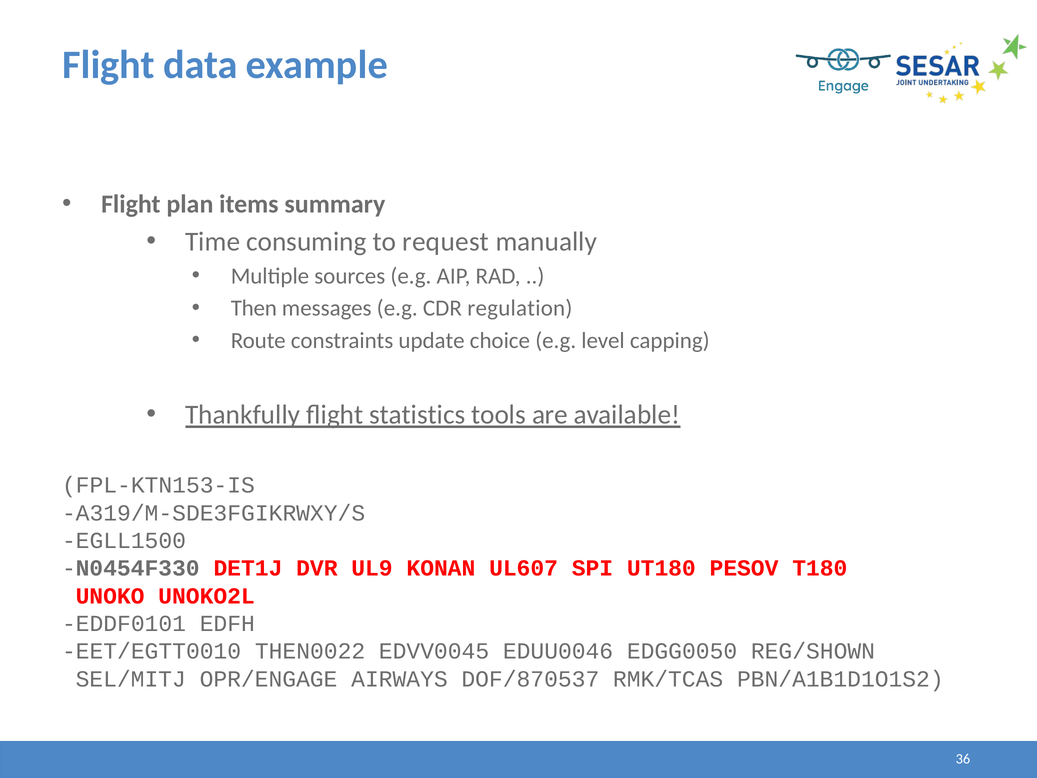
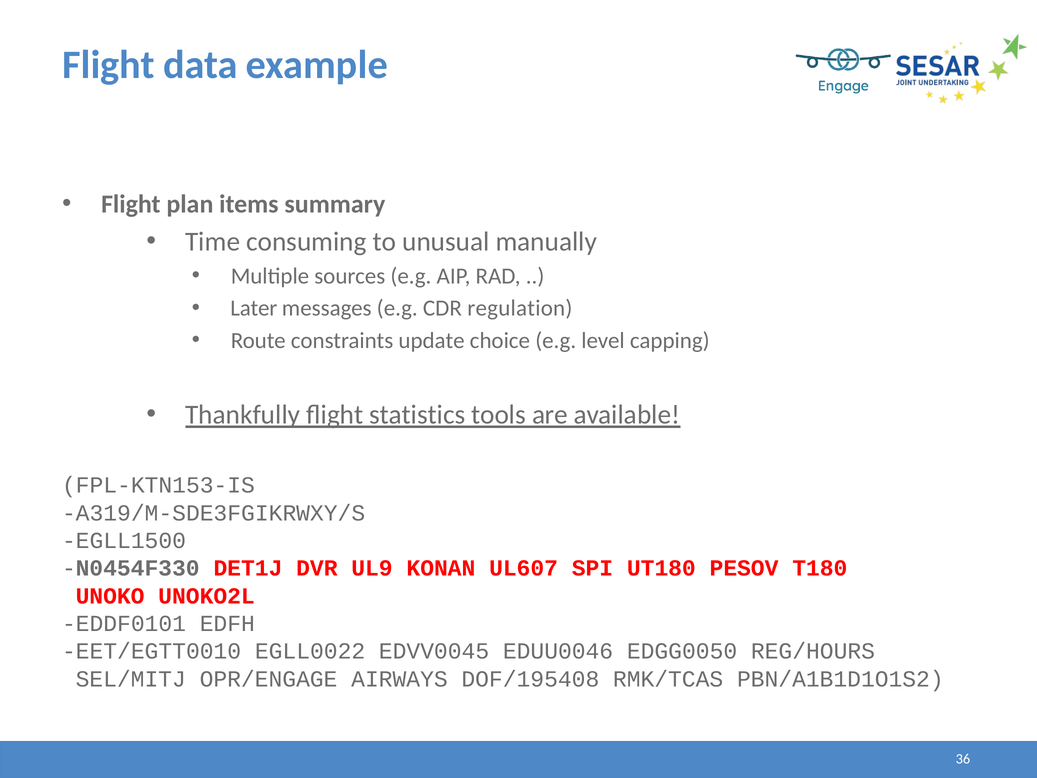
request: request -> unusual
Then: Then -> Later
THEN0022: THEN0022 -> EGLL0022
REG/SHOWN: REG/SHOWN -> REG/HOURS
DOF/870537: DOF/870537 -> DOF/195408
